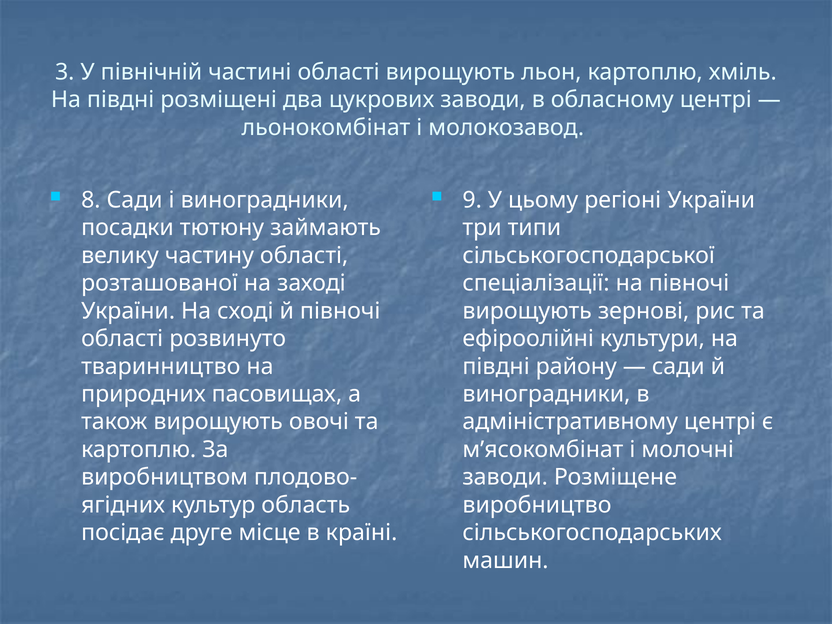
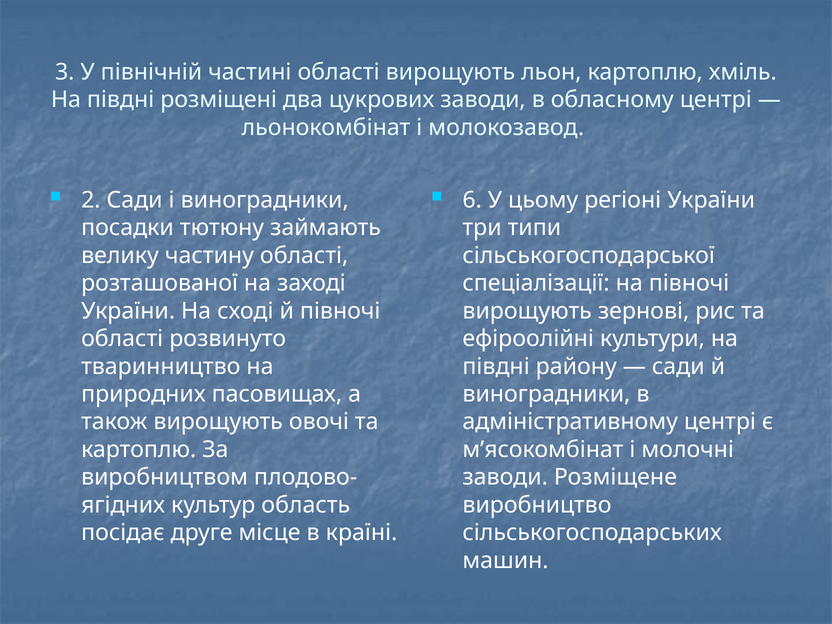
8: 8 -> 2
9: 9 -> 6
